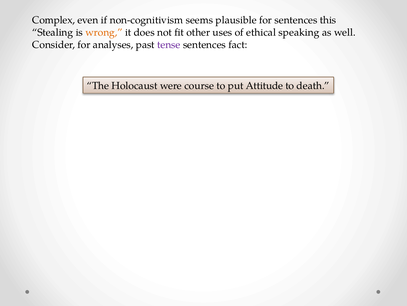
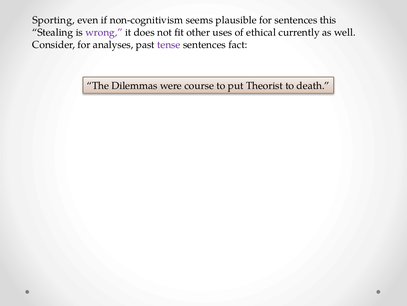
Complex: Complex -> Sporting
wrong colour: orange -> purple
speaking: speaking -> currently
Holocaust: Holocaust -> Dilemmas
Attitude: Attitude -> Theorist
